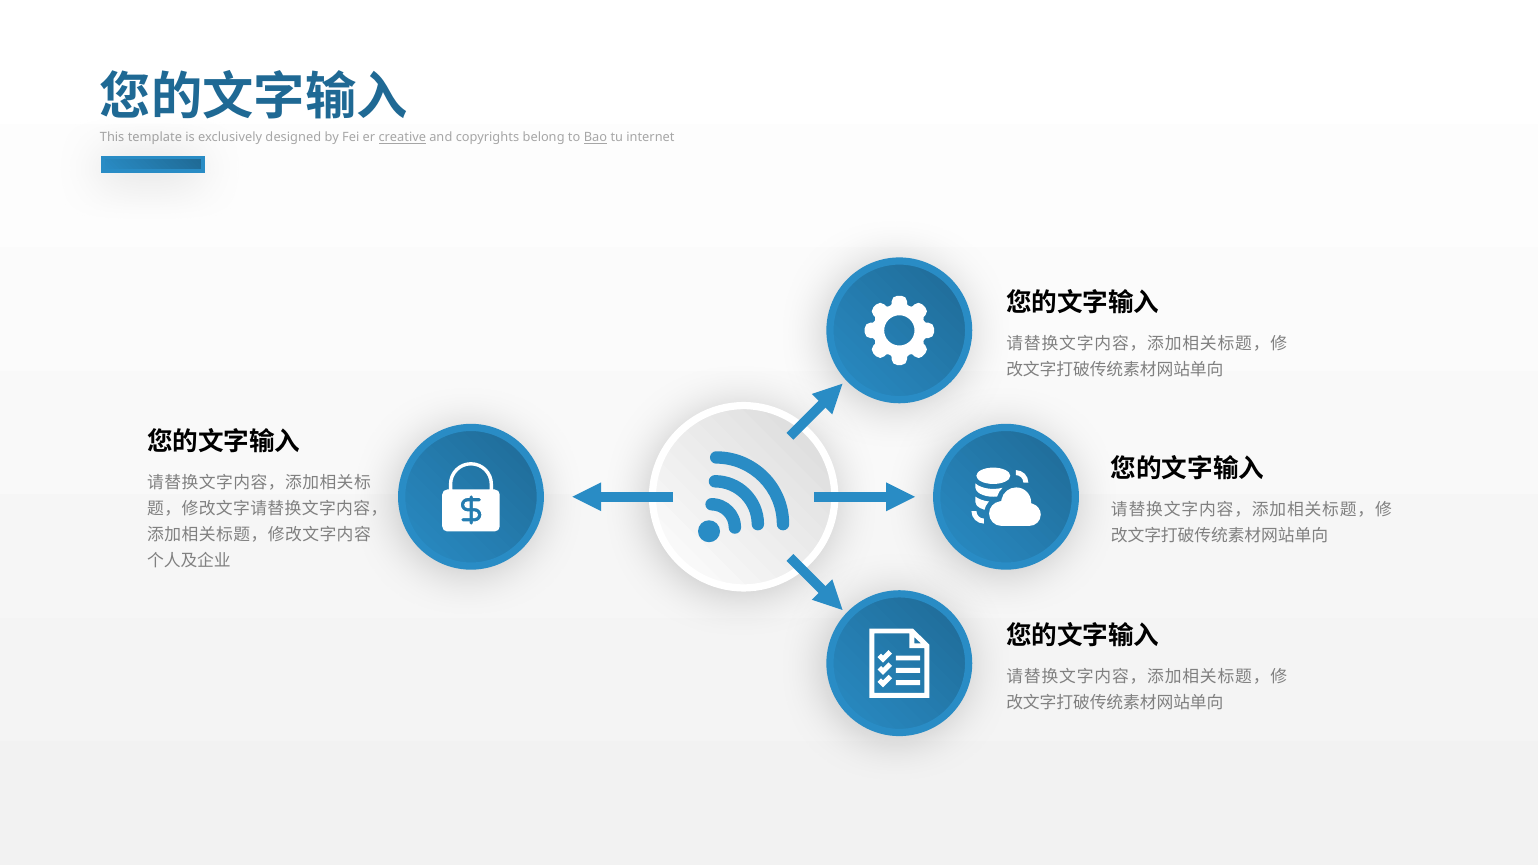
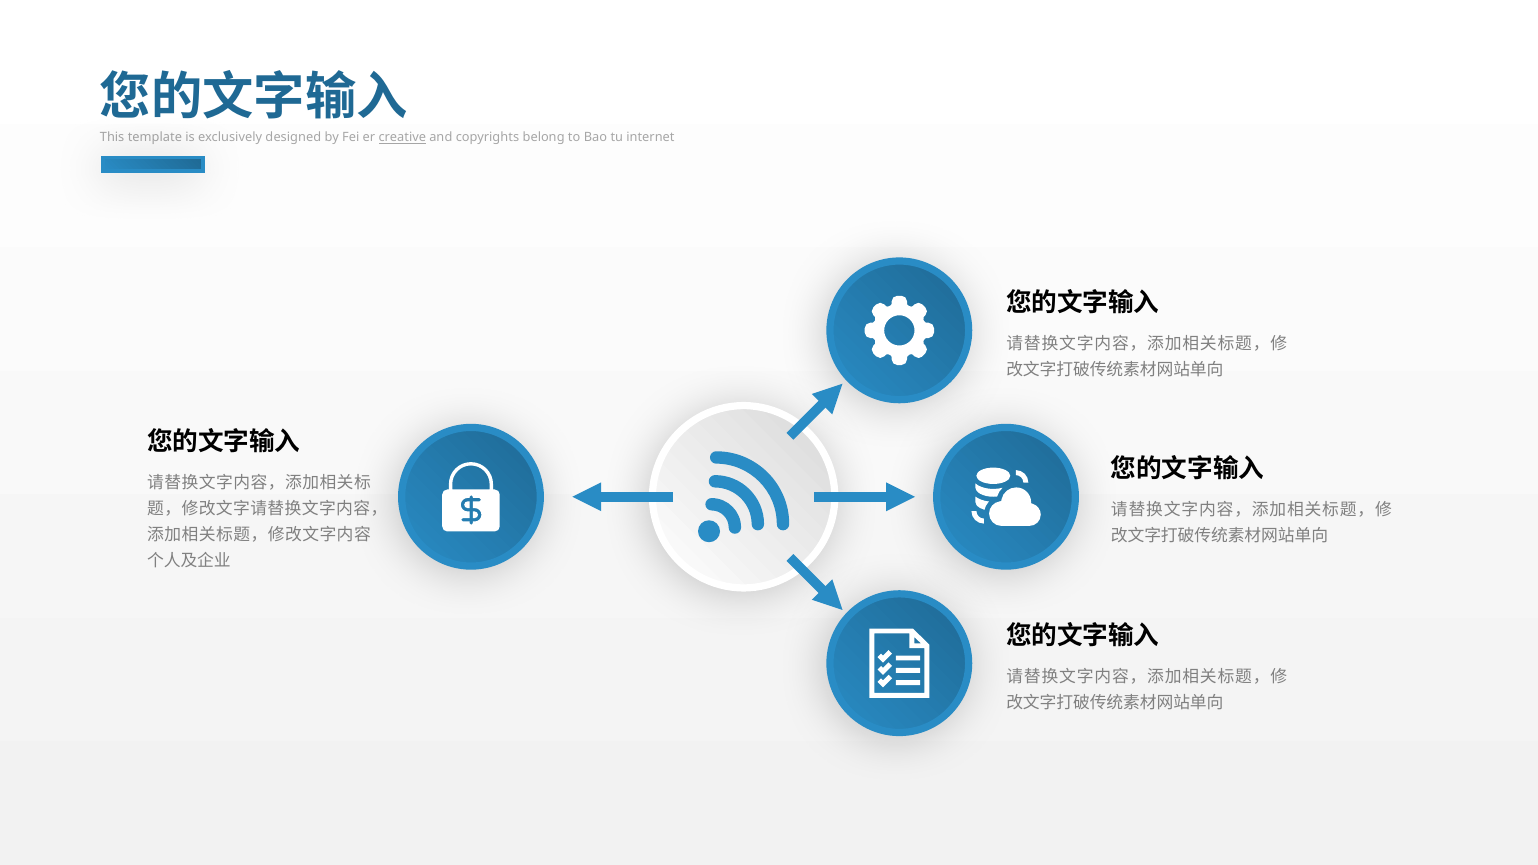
Bao underline: present -> none
